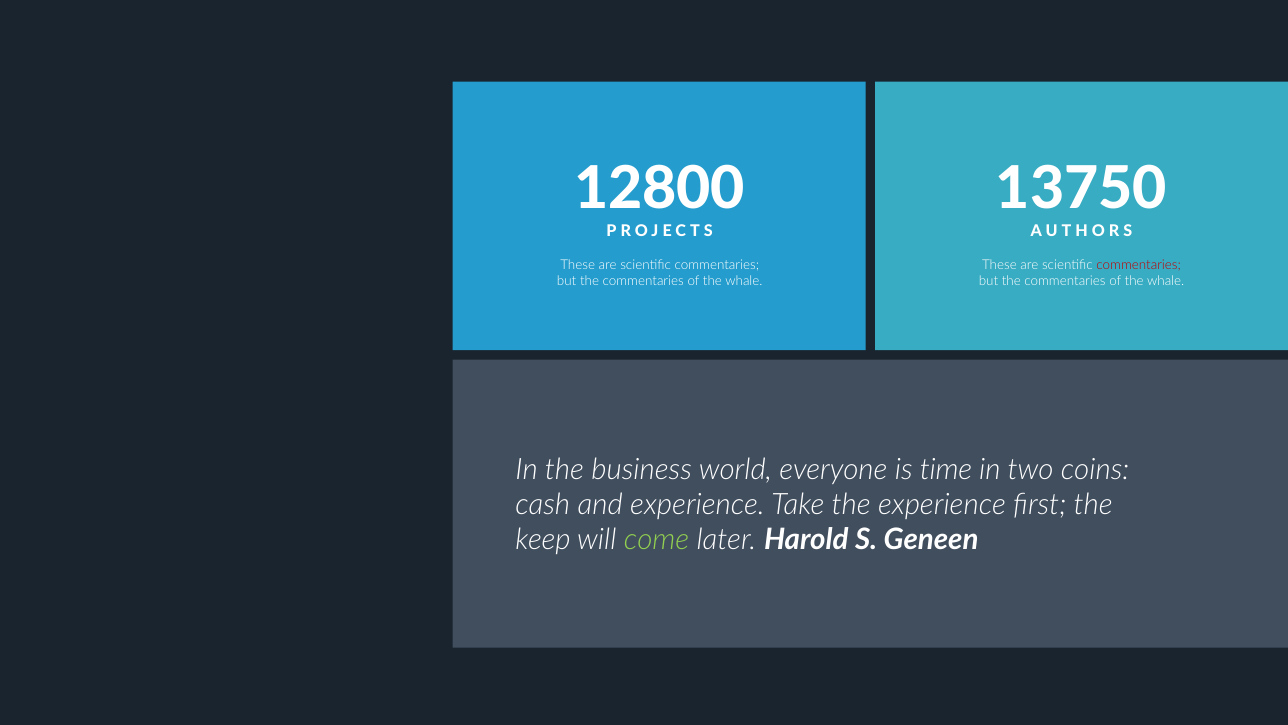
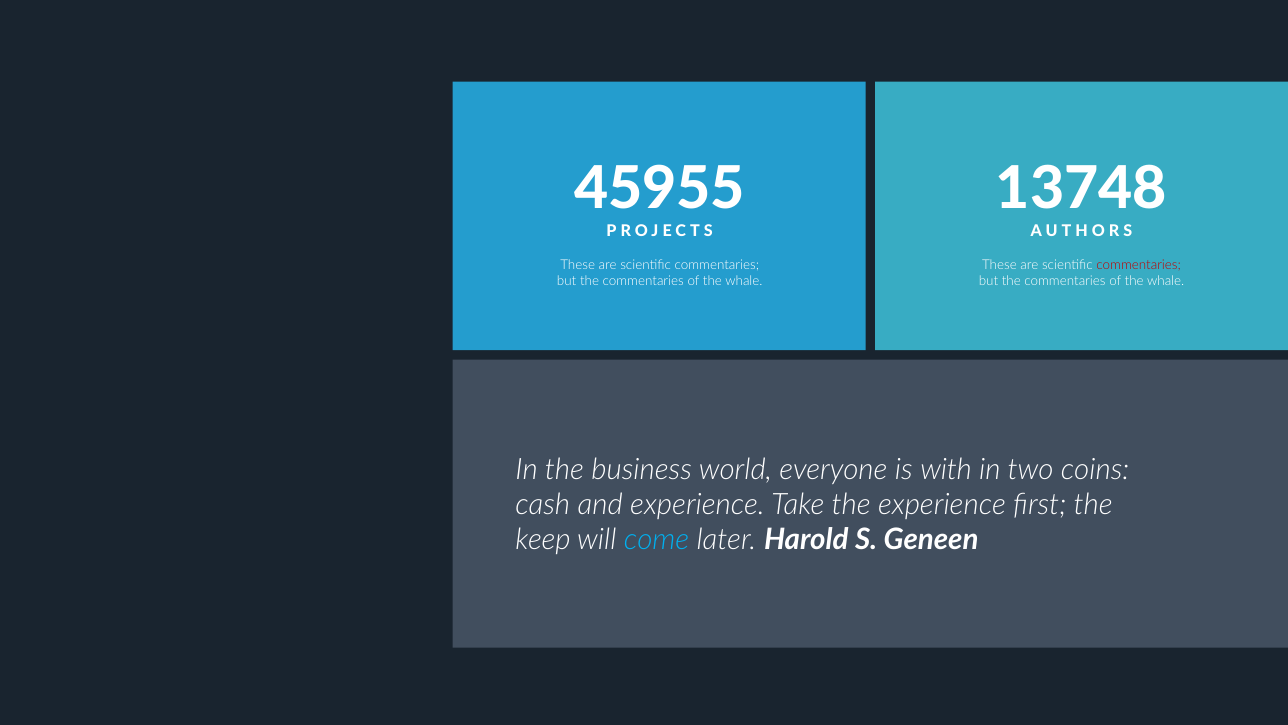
12800: 12800 -> 45955
13750: 13750 -> 13748
time: time -> with
come colour: light green -> light blue
